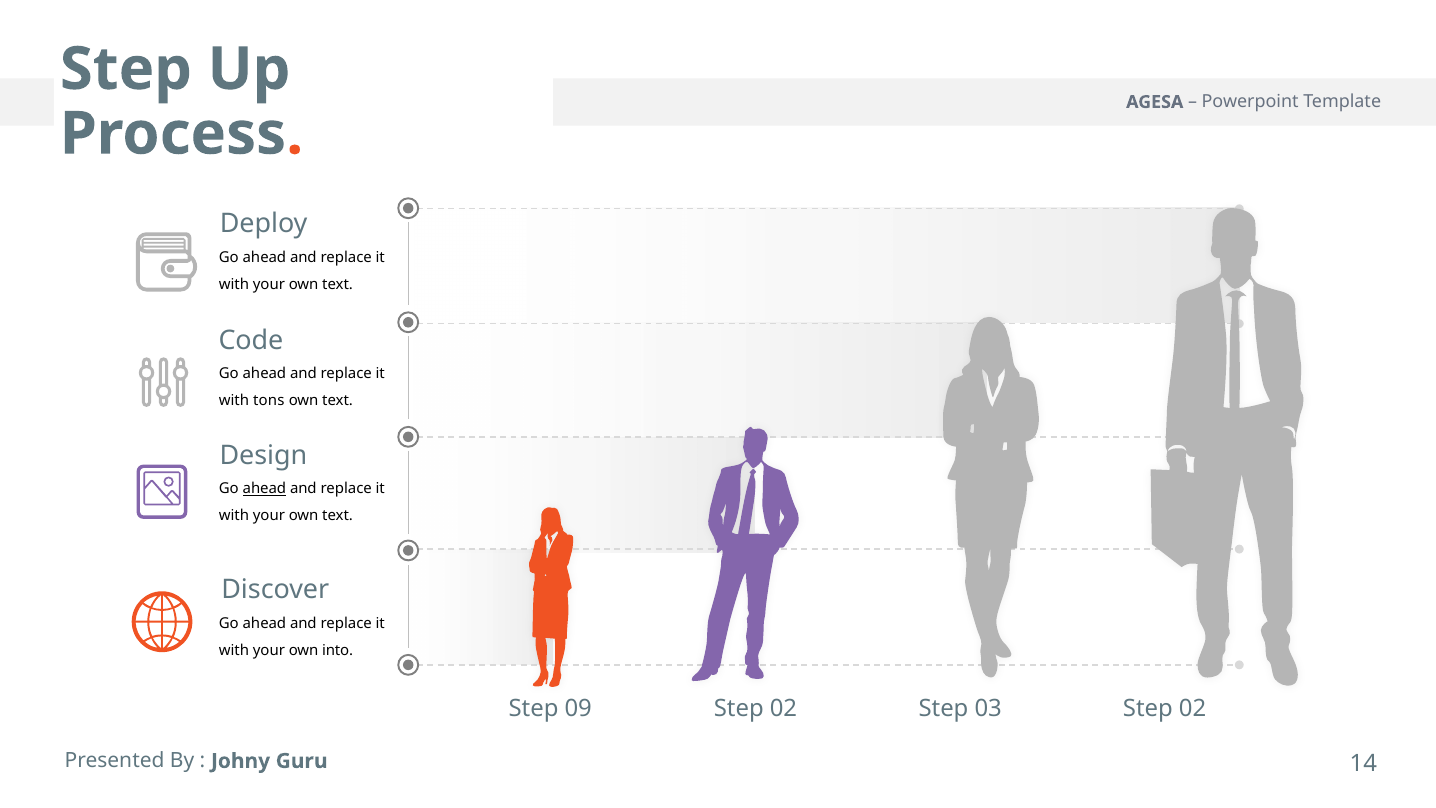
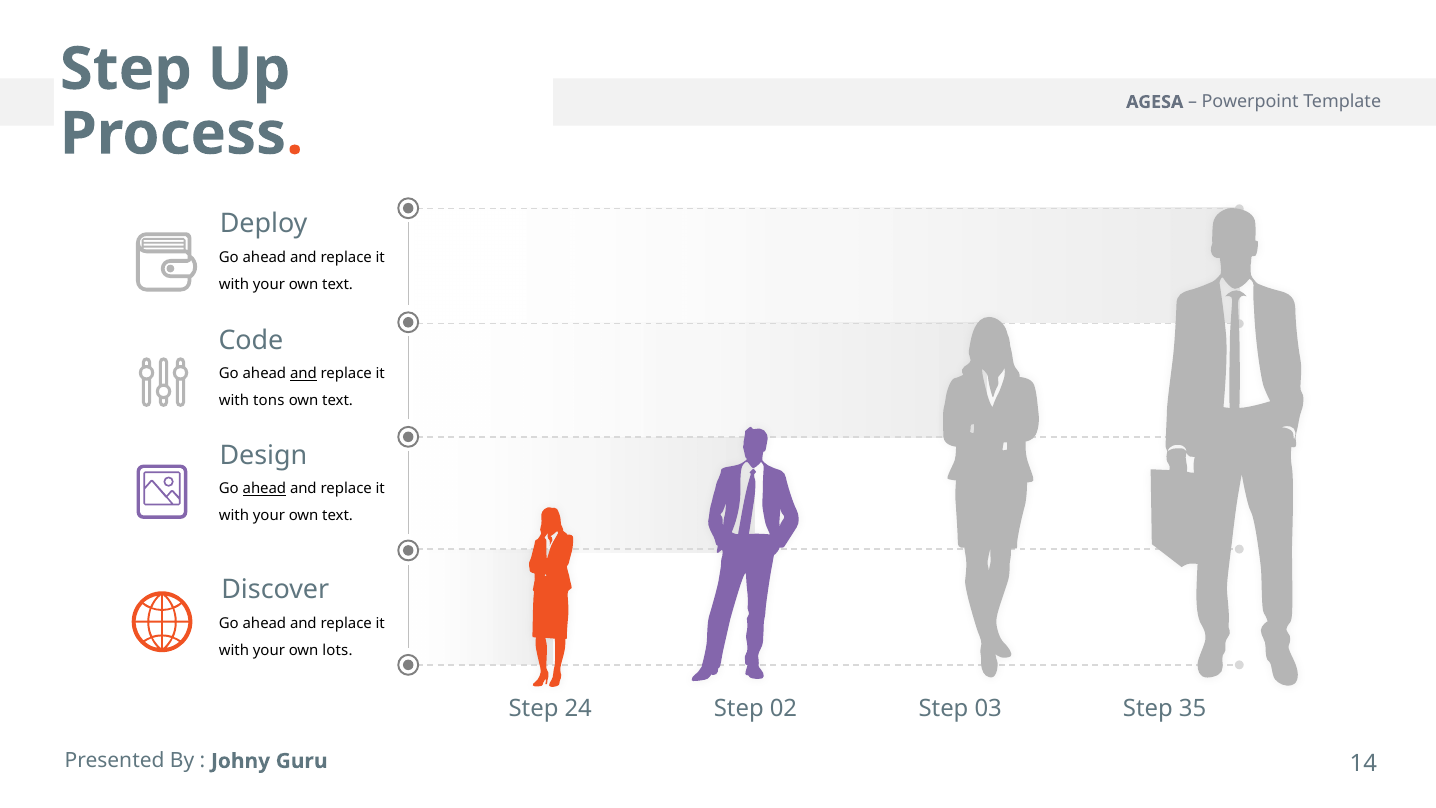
and at (303, 374) underline: none -> present
into: into -> lots
09: 09 -> 24
03 Step 02: 02 -> 35
